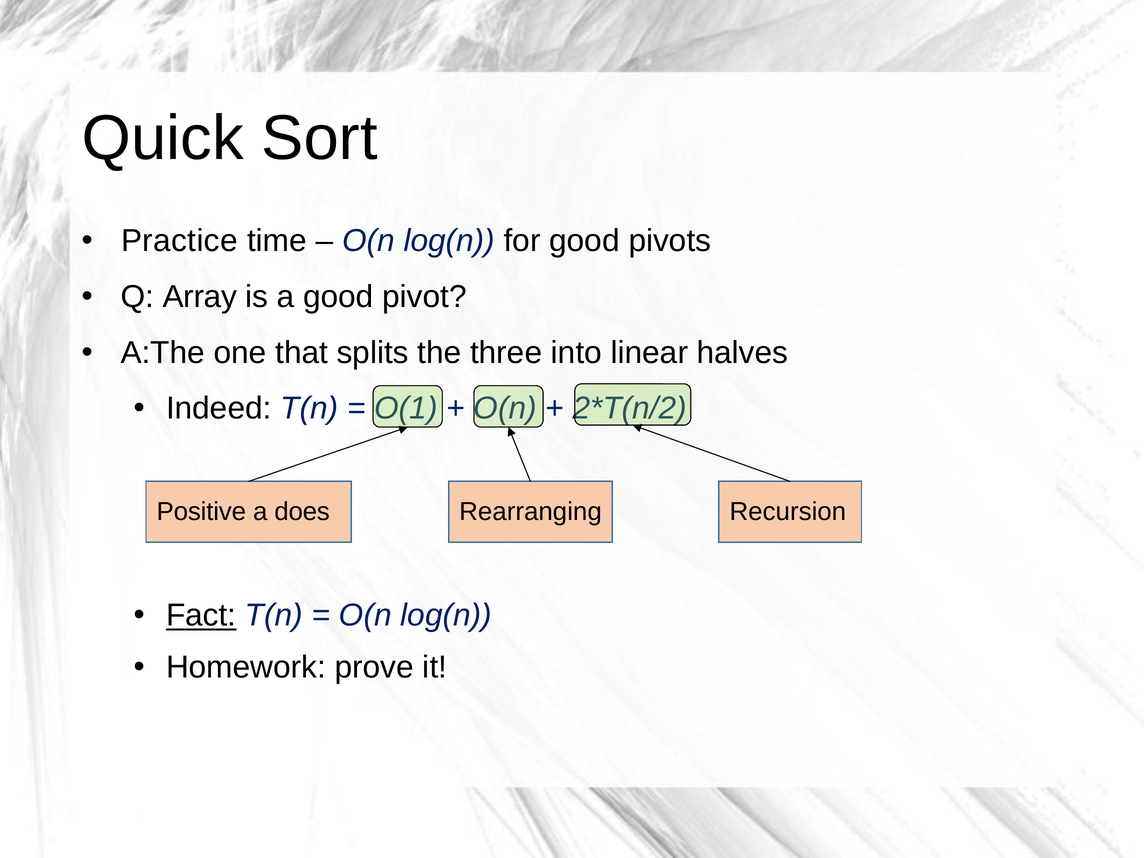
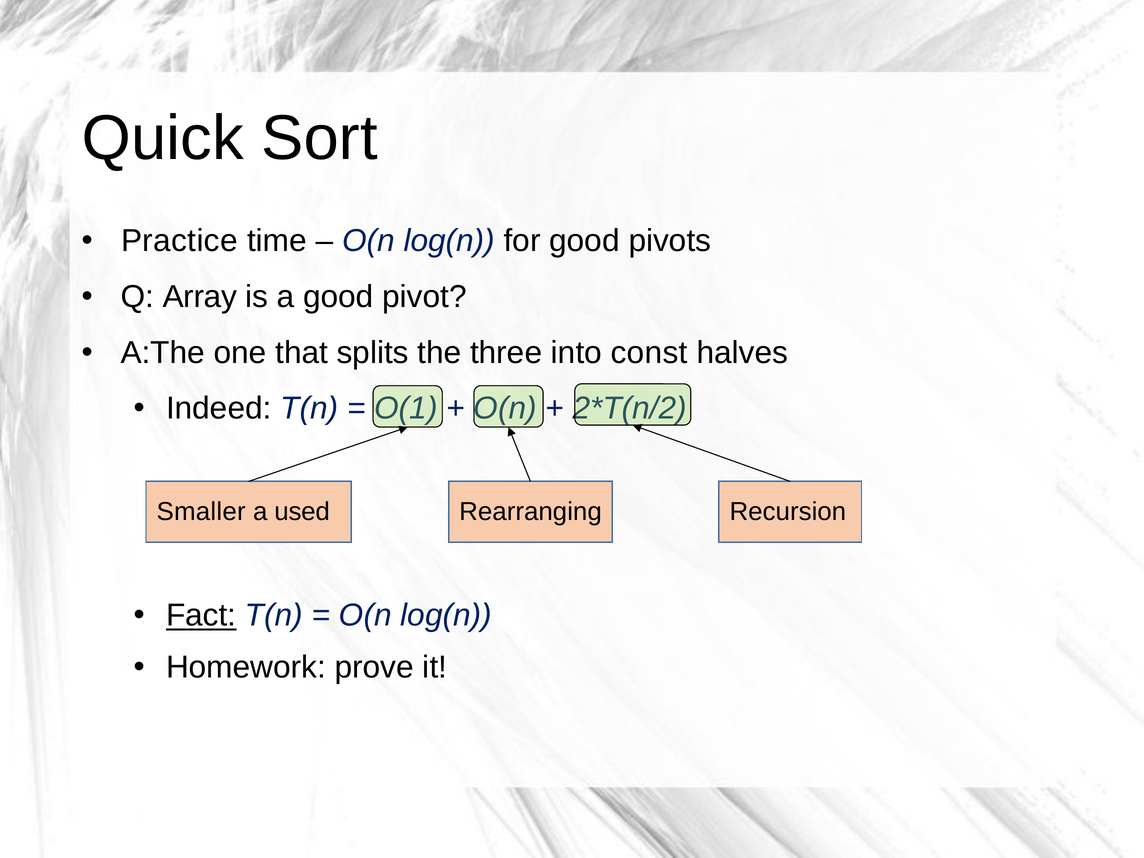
linear: linear -> const
Positive: Positive -> Smaller
does: does -> used
